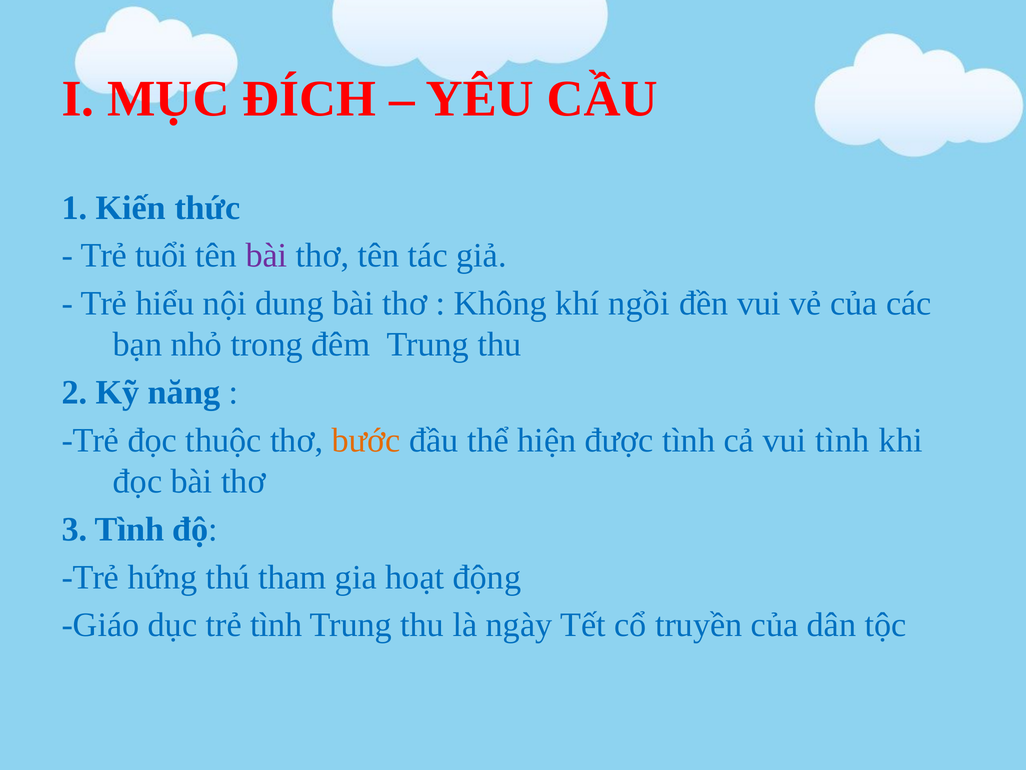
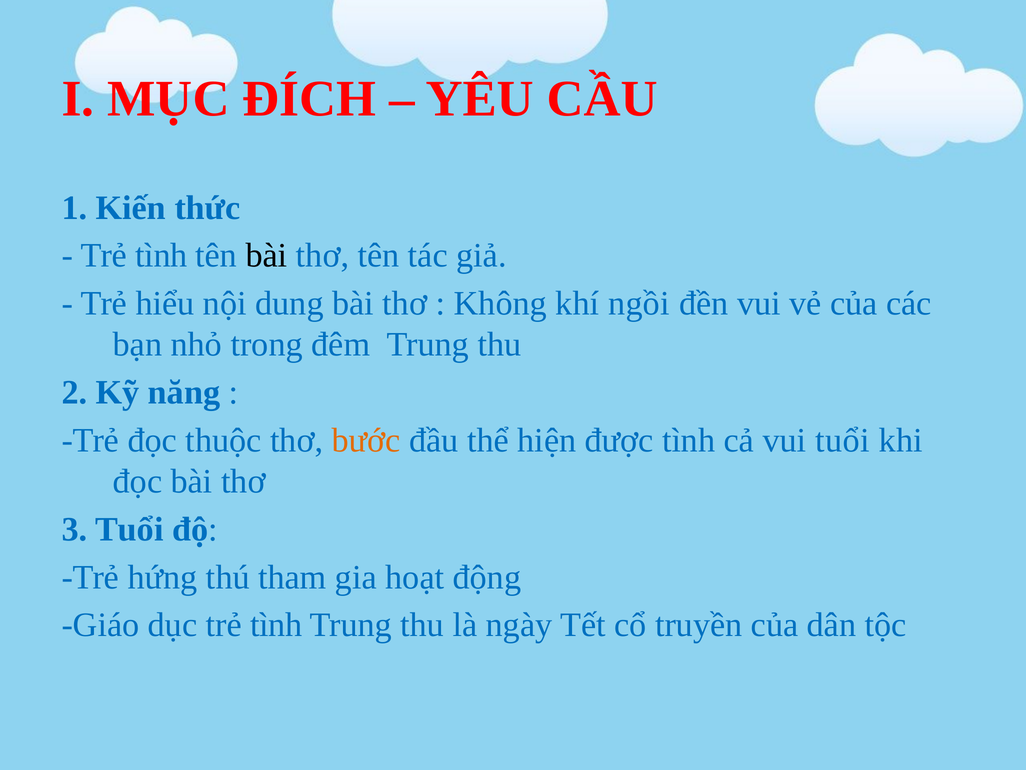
tuổi at (161, 255): tuổi -> tình
bài at (266, 255) colour: purple -> black
vui tình: tình -> tuổi
3 Tình: Tình -> Tuổi
